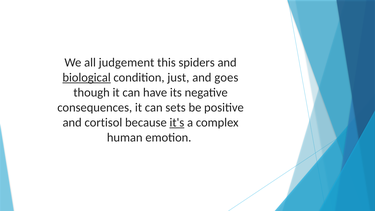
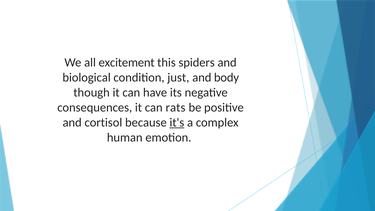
judgement: judgement -> excitement
biological underline: present -> none
goes: goes -> body
sets: sets -> rats
